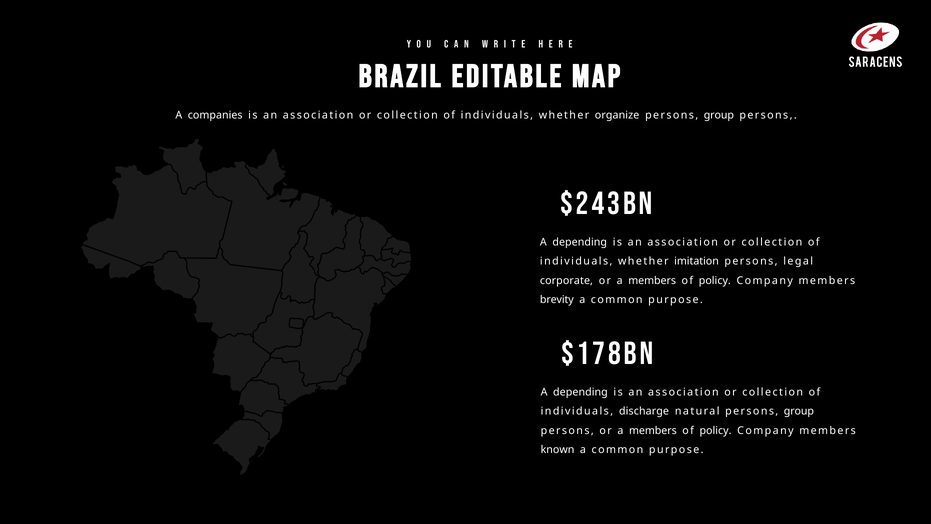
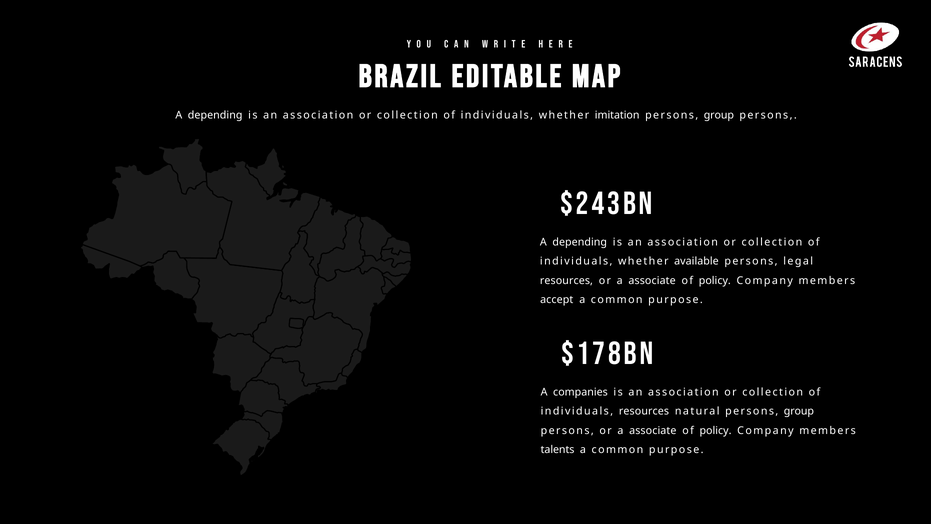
companies at (215, 115): companies -> depending
organize: organize -> imitation
imitation: imitation -> available
corporate at (566, 280): corporate -> resources
members at (652, 280): members -> associate
brevity: brevity -> accept
depending at (580, 392): depending -> companies
individuals discharge: discharge -> resources
persons or a members: members -> associate
known: known -> talents
